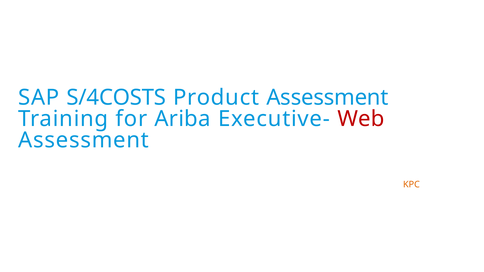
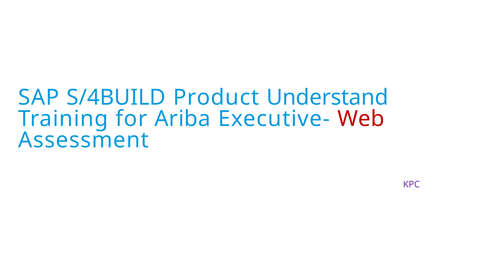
S/4COSTS: S/4COSTS -> S/4BUILD
Product Assessment: Assessment -> Understand
KPC colour: orange -> purple
